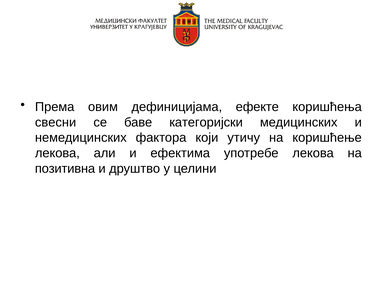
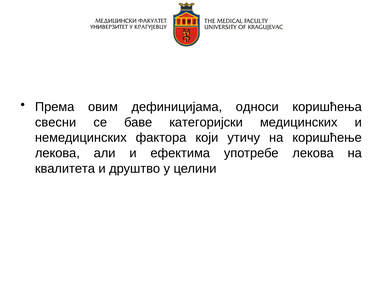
ефекте: ефекте -> односи
позитивна: позитивна -> квалитета
